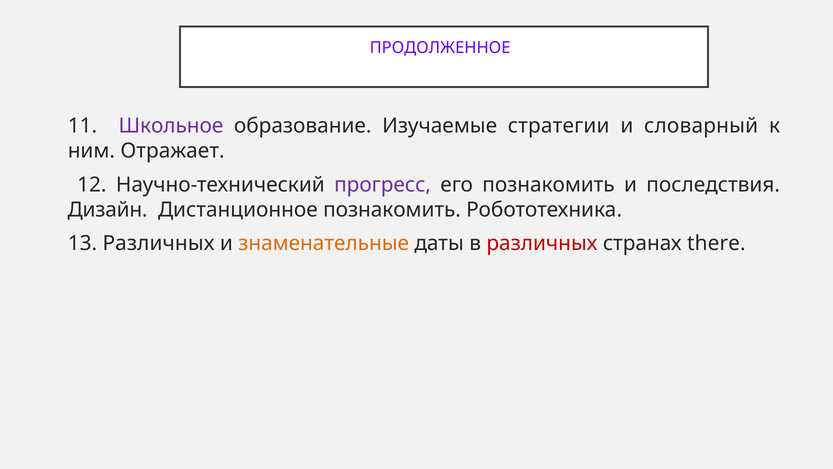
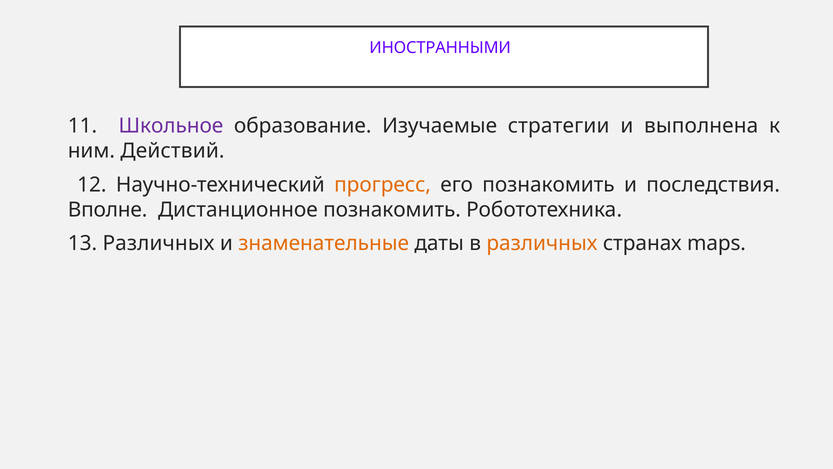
ПРОДОЛЖЕННОЕ: ПРОДОЛЖЕННОЕ -> ИНОСТРАННЫМИ
словарный: словарный -> выполнена
Отражает: Отражает -> Действий
прогресс colour: purple -> orange
Дизайн: Дизайн -> Вполне
различных at (542, 243) colour: red -> orange
there: there -> maps
